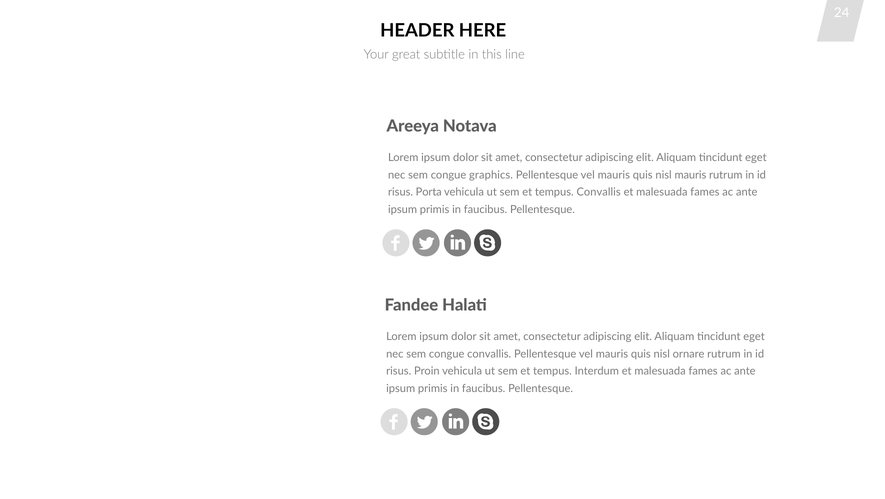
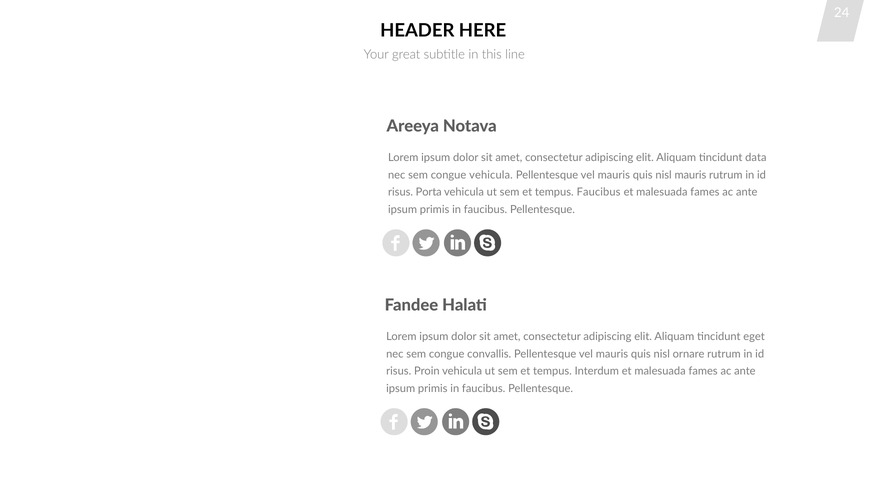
eget at (756, 158): eget -> data
congue graphics: graphics -> vehicula
tempus Convallis: Convallis -> Faucibus
